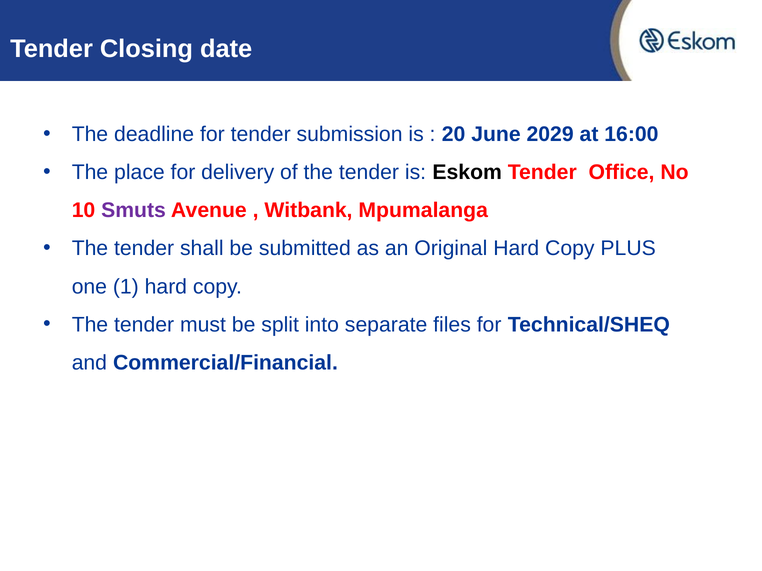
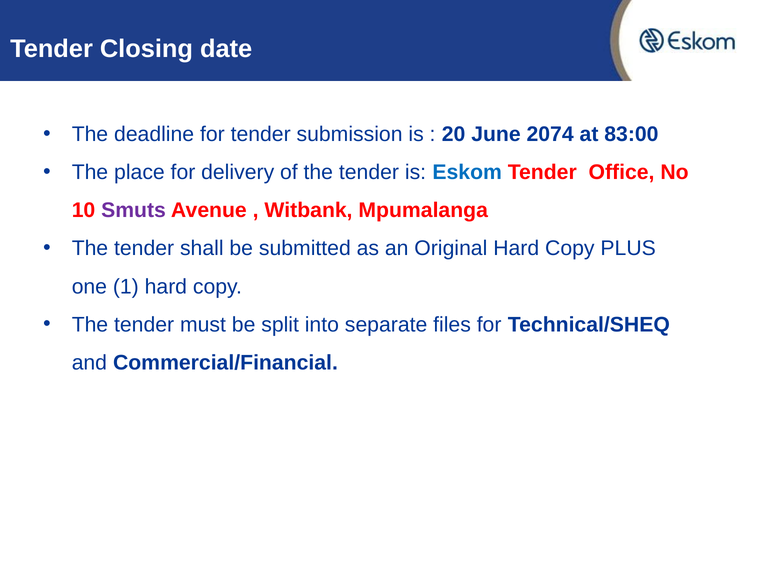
2029: 2029 -> 2074
16:00: 16:00 -> 83:00
Eskom colour: black -> blue
